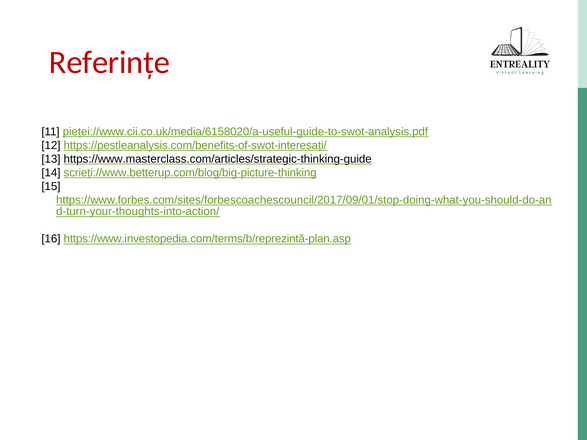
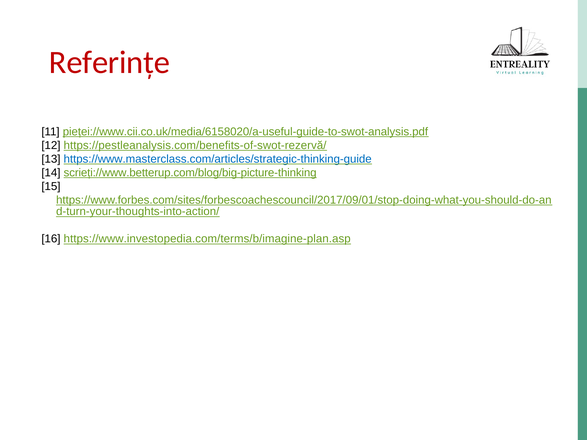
https://pestleanalysis.com/benefits-of-swot-interesați/: https://pestleanalysis.com/benefits-of-swot-interesați/ -> https://pestleanalysis.com/benefits-of-swot-rezervă/
https://www.masterclass.com/articles/strategic-thinking-guide colour: black -> blue
https://www.investopedia.com/terms/b/reprezintă-plan.asp: https://www.investopedia.com/terms/b/reprezintă-plan.asp -> https://www.investopedia.com/terms/b/imagine-plan.asp
